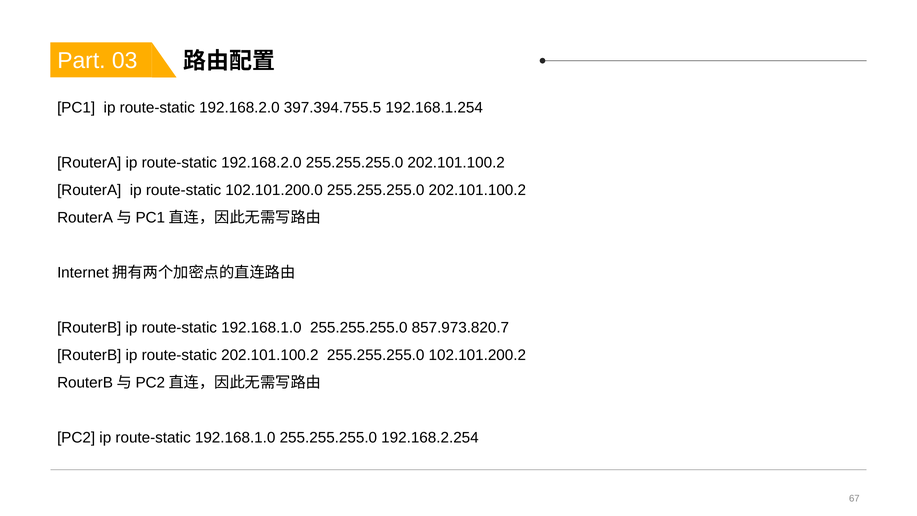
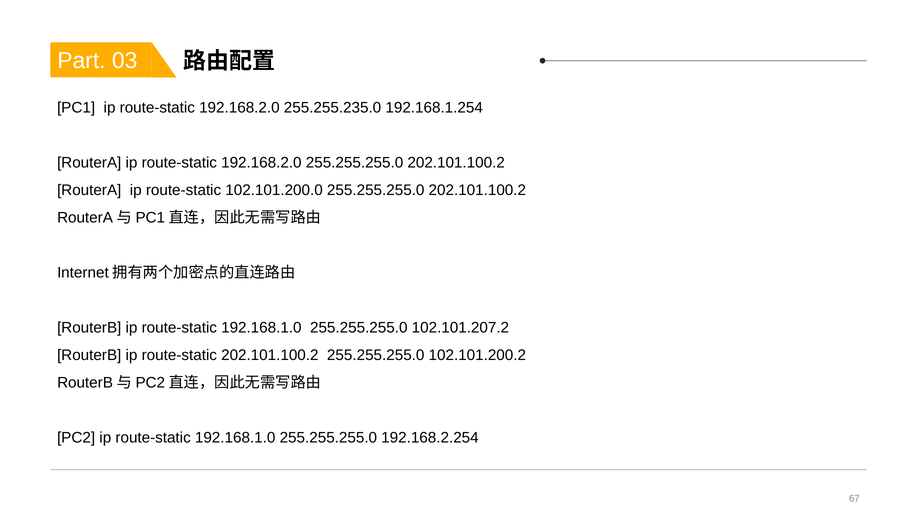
397.394.755.5: 397.394.755.5 -> 255.255.235.0
857.973.820.7: 857.973.820.7 -> 102.101.207.2
